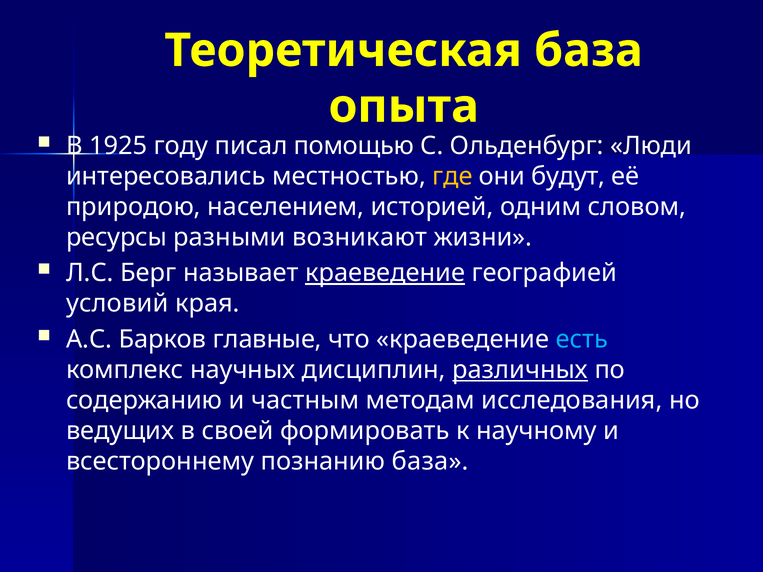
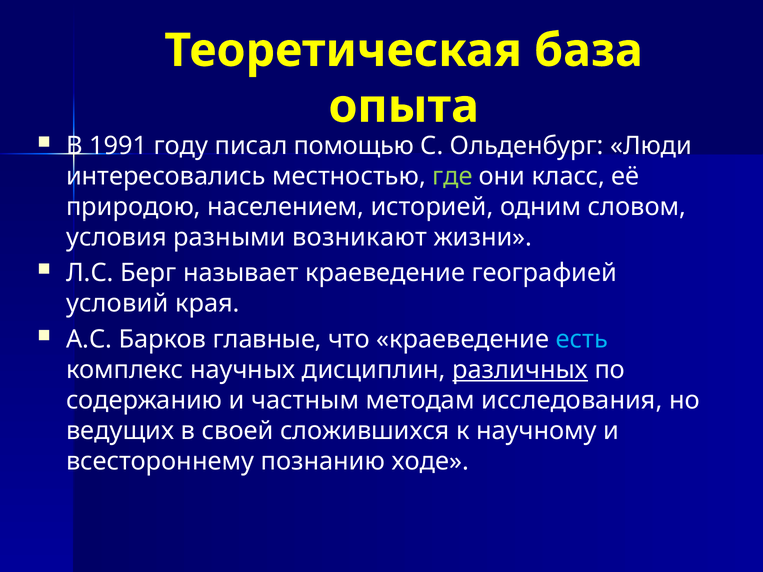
1925: 1925 -> 1991
где colour: yellow -> light green
будут: будут -> класс
ресурсы: ресурсы -> условия
краеведение at (385, 273) underline: present -> none
формировать: формировать -> сложившихся
познанию база: база -> ходе
